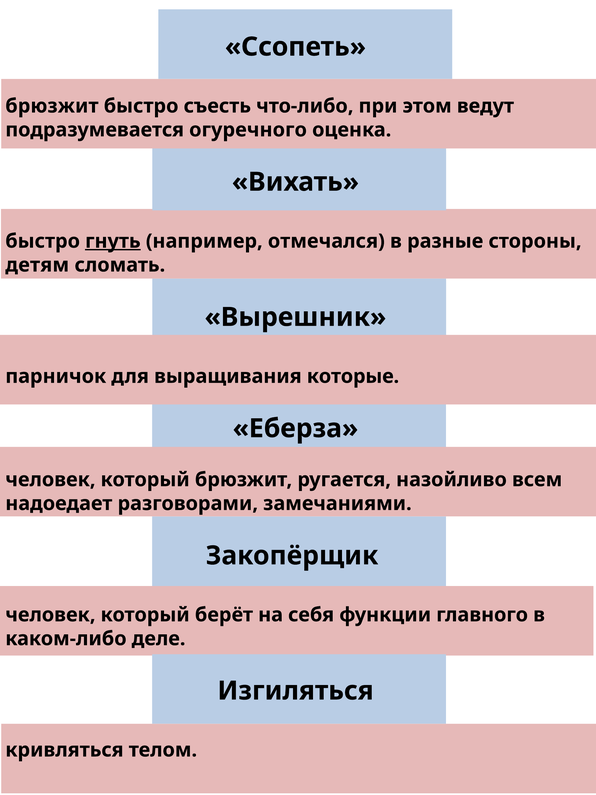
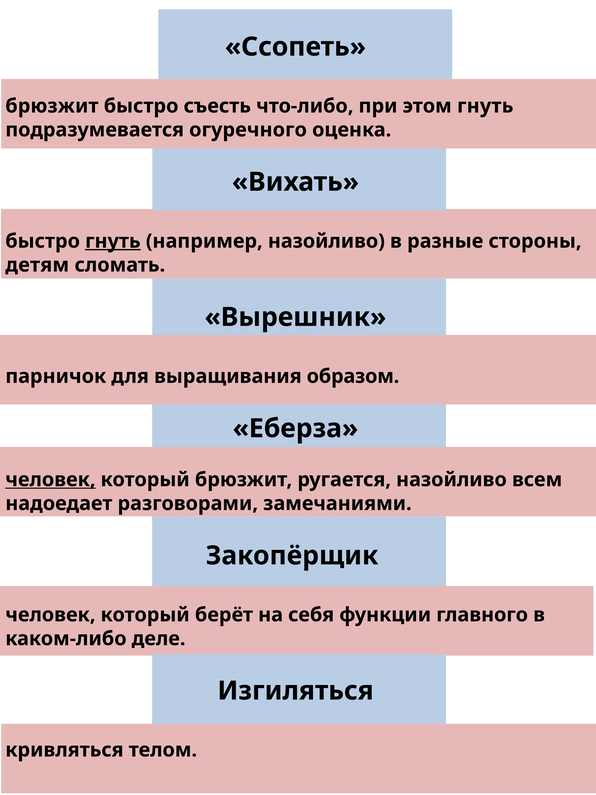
этом ведут: ведут -> гнуть
например отмечался: отмечался -> назойливо
которые: которые -> образом
человек at (50, 479) underline: none -> present
